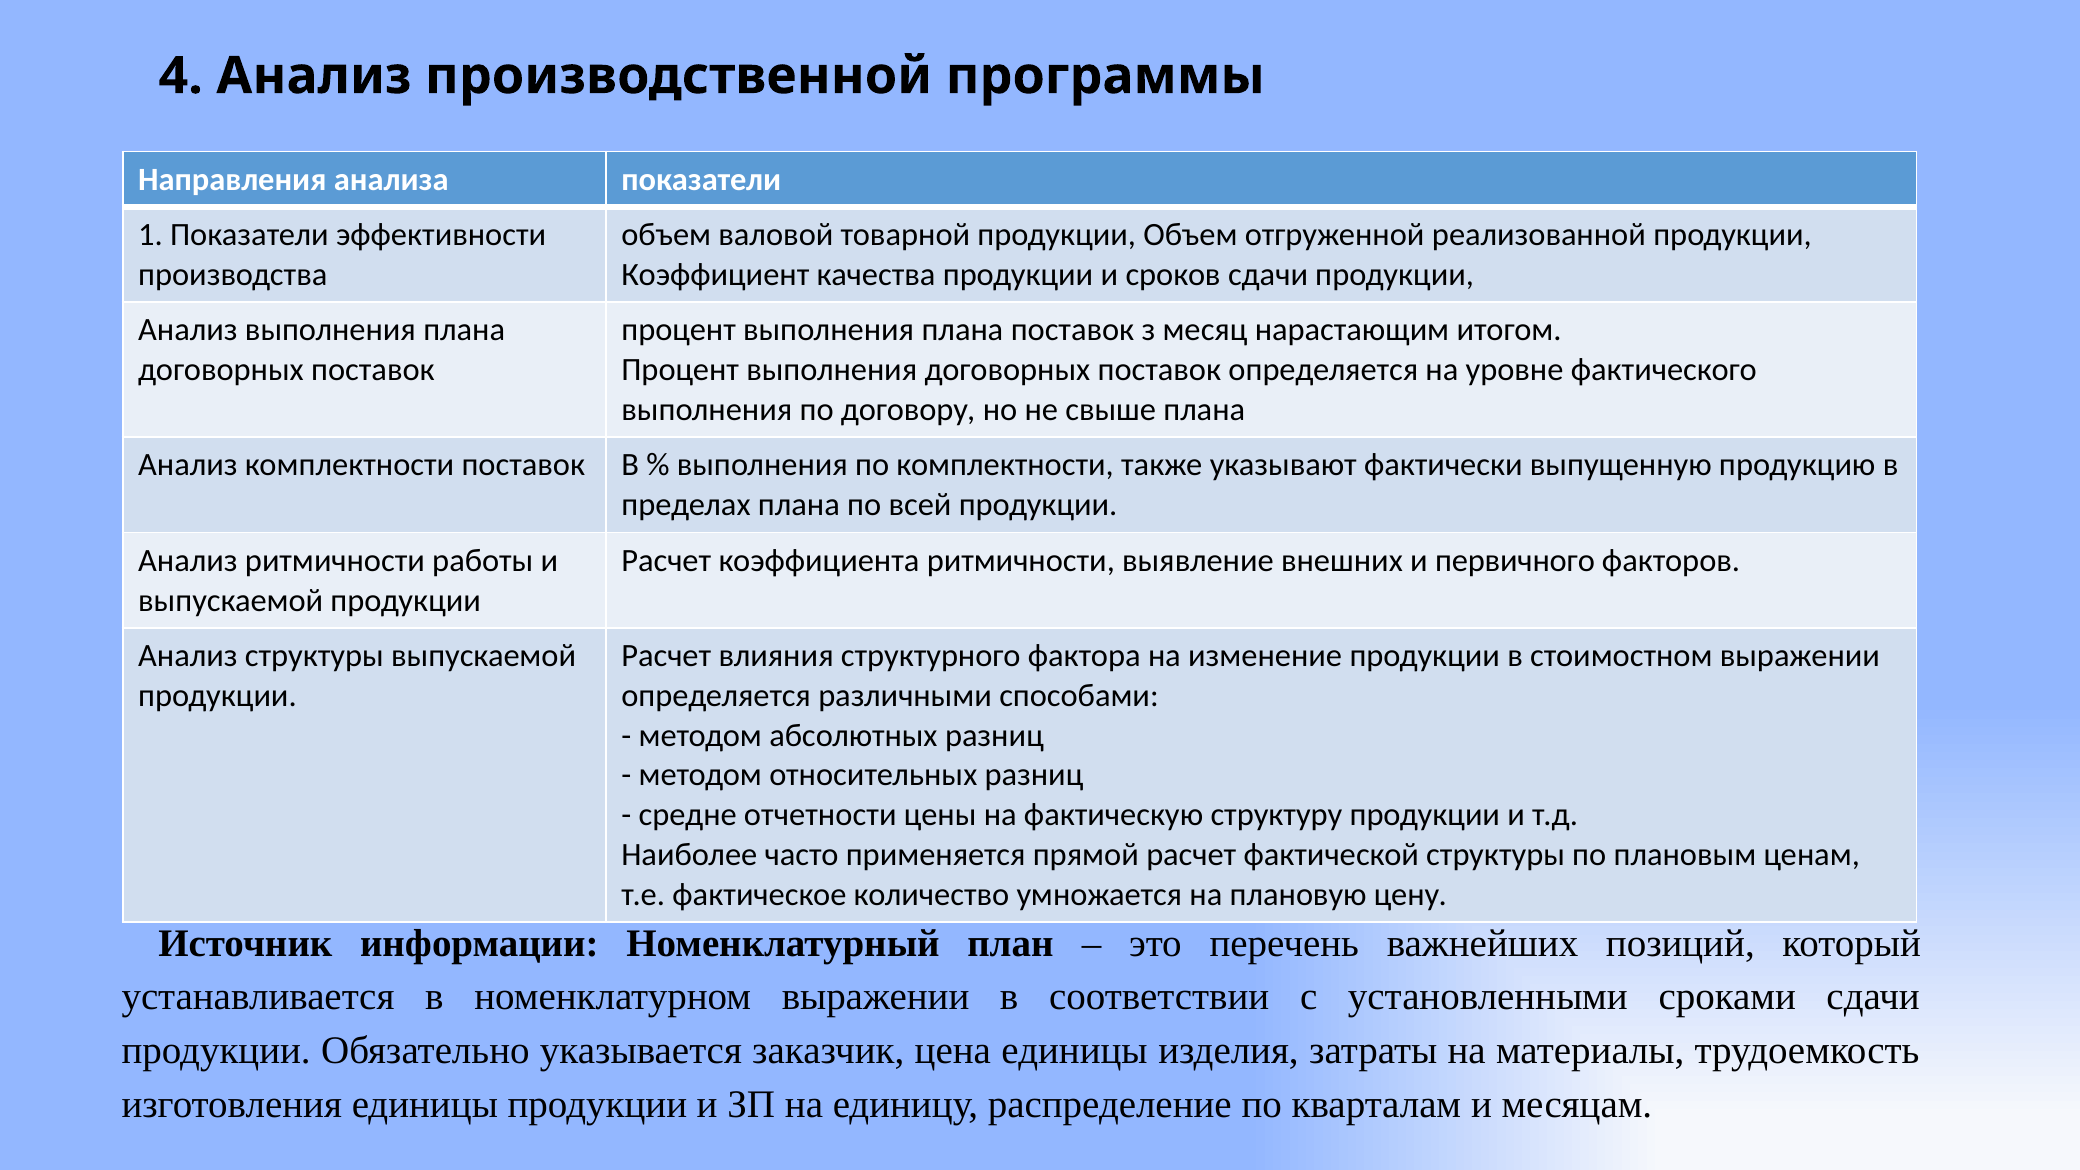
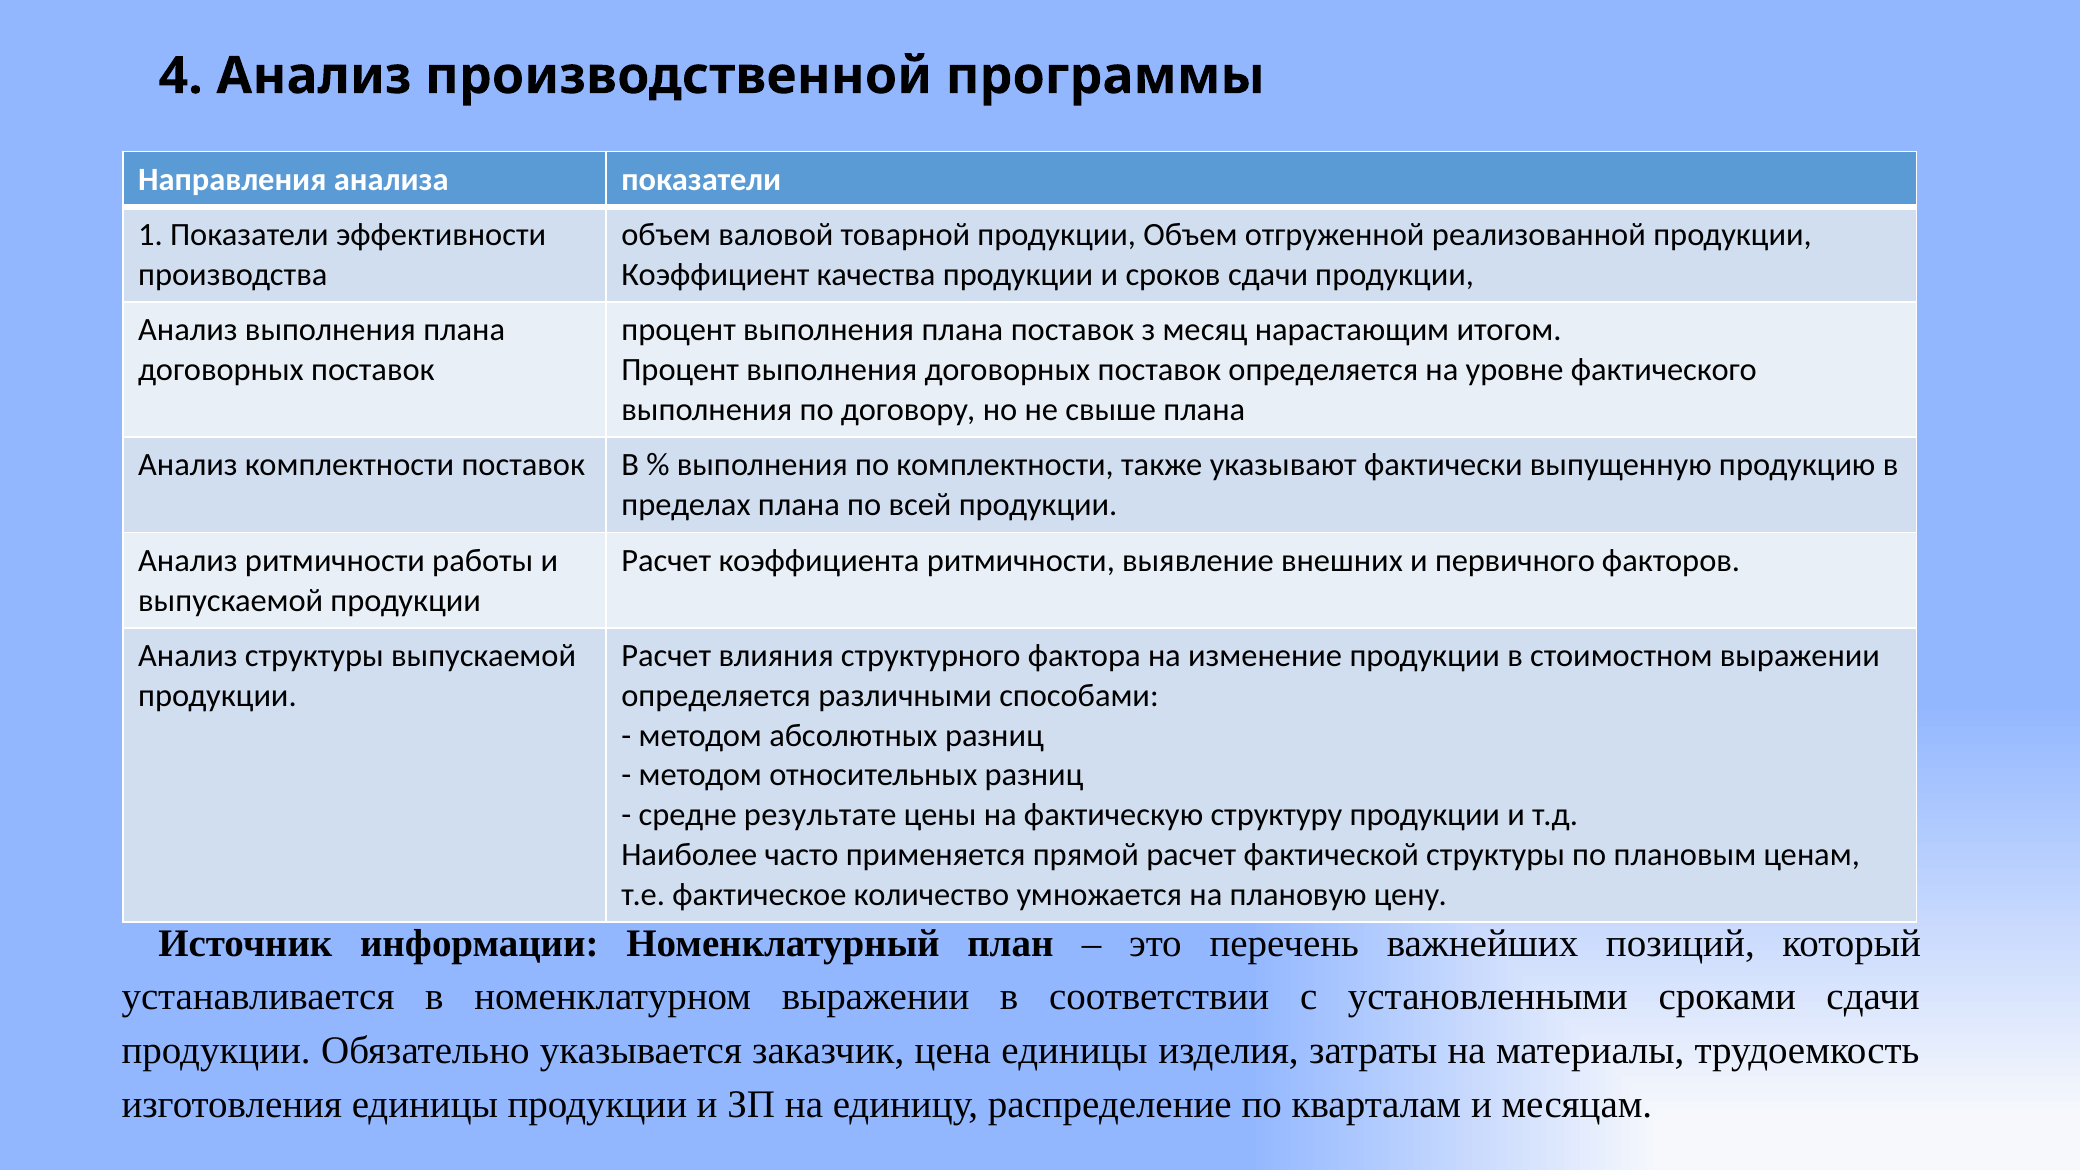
отчетности: отчетности -> результате
